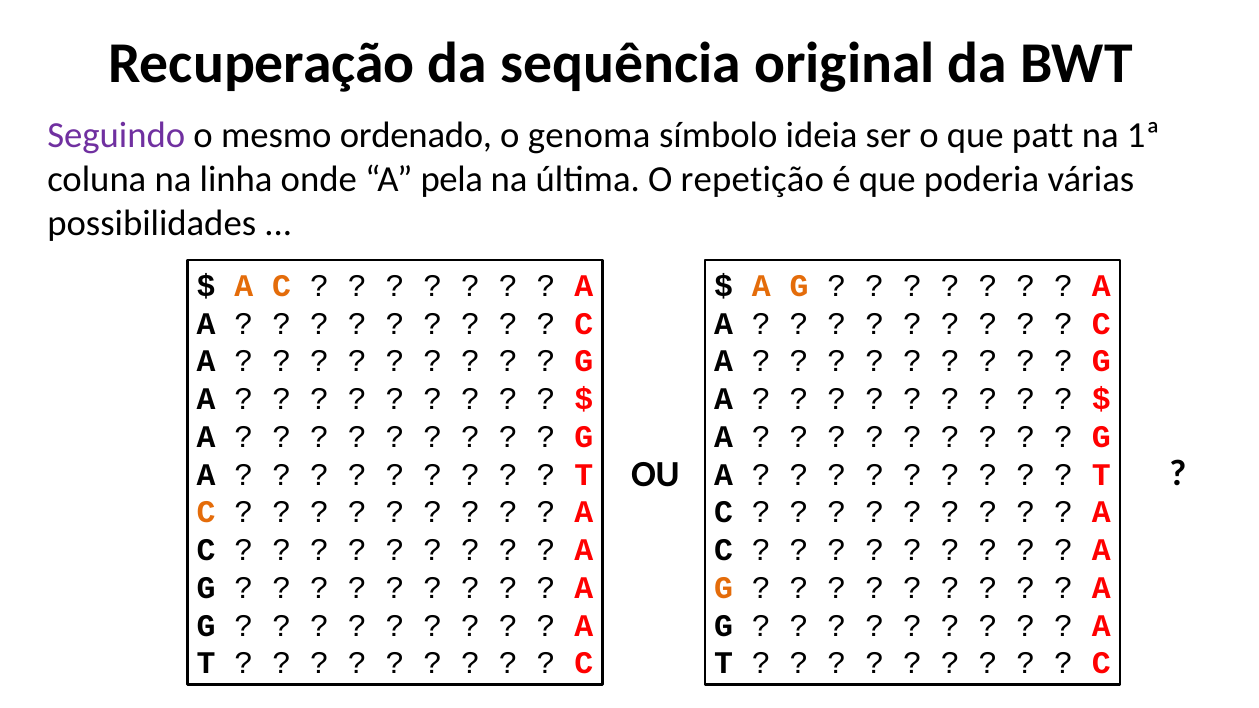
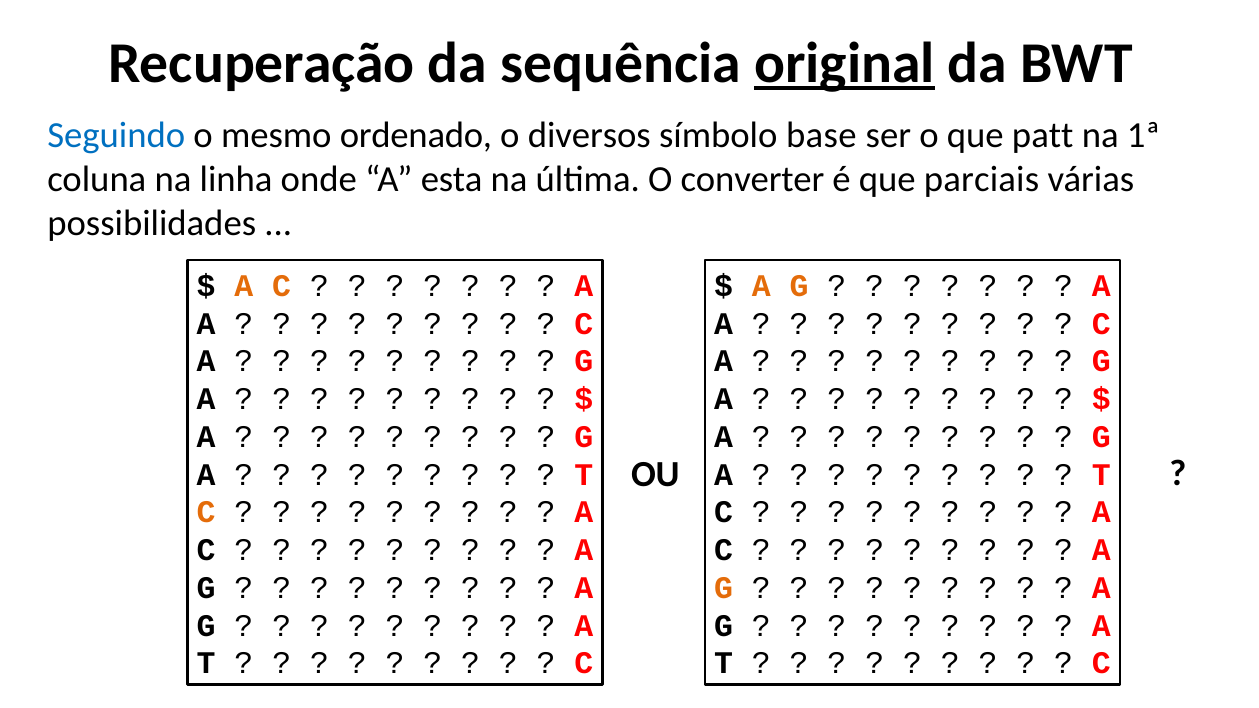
original underline: none -> present
Seguindo colour: purple -> blue
genoma: genoma -> diversos
ideia: ideia -> base
pela: pela -> esta
repetição: repetição -> converter
poderia: poderia -> parciais
